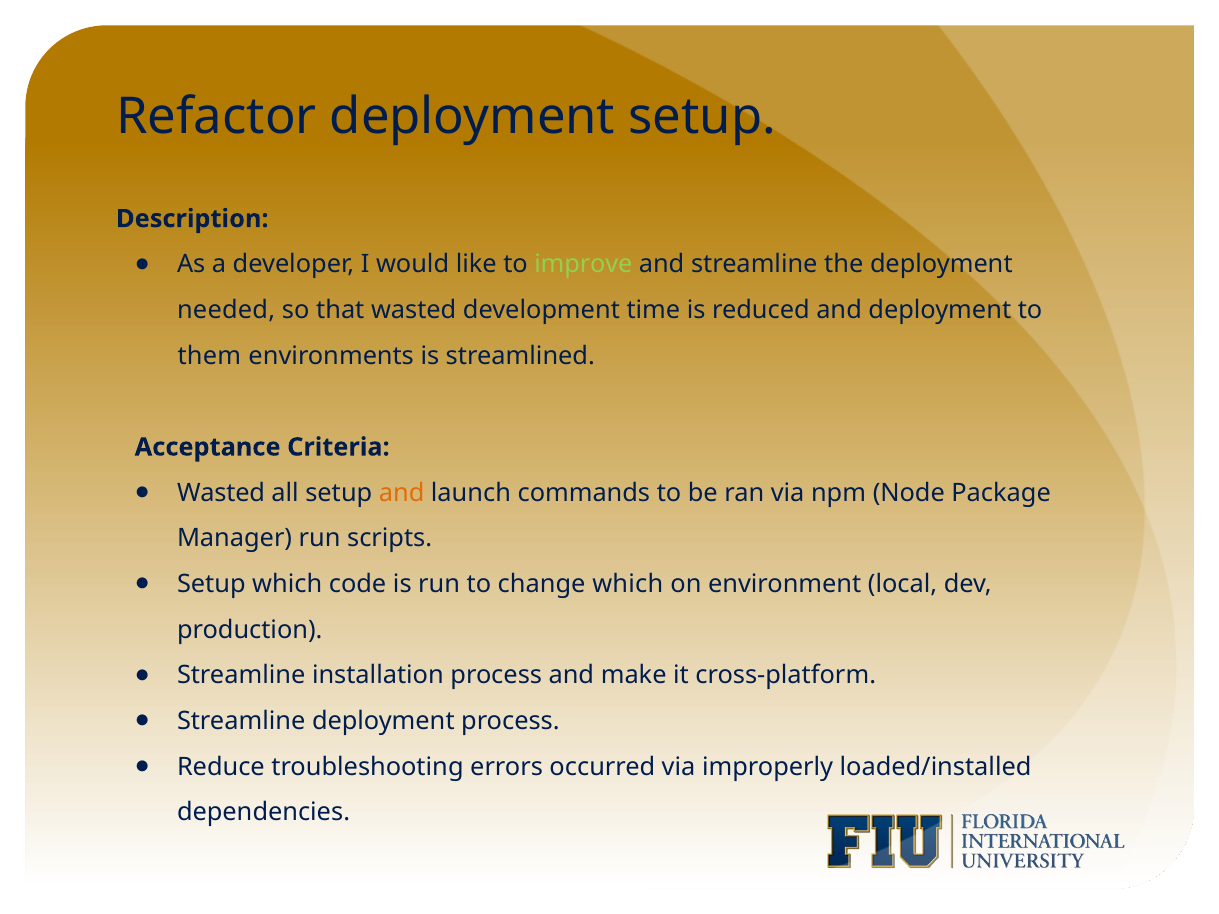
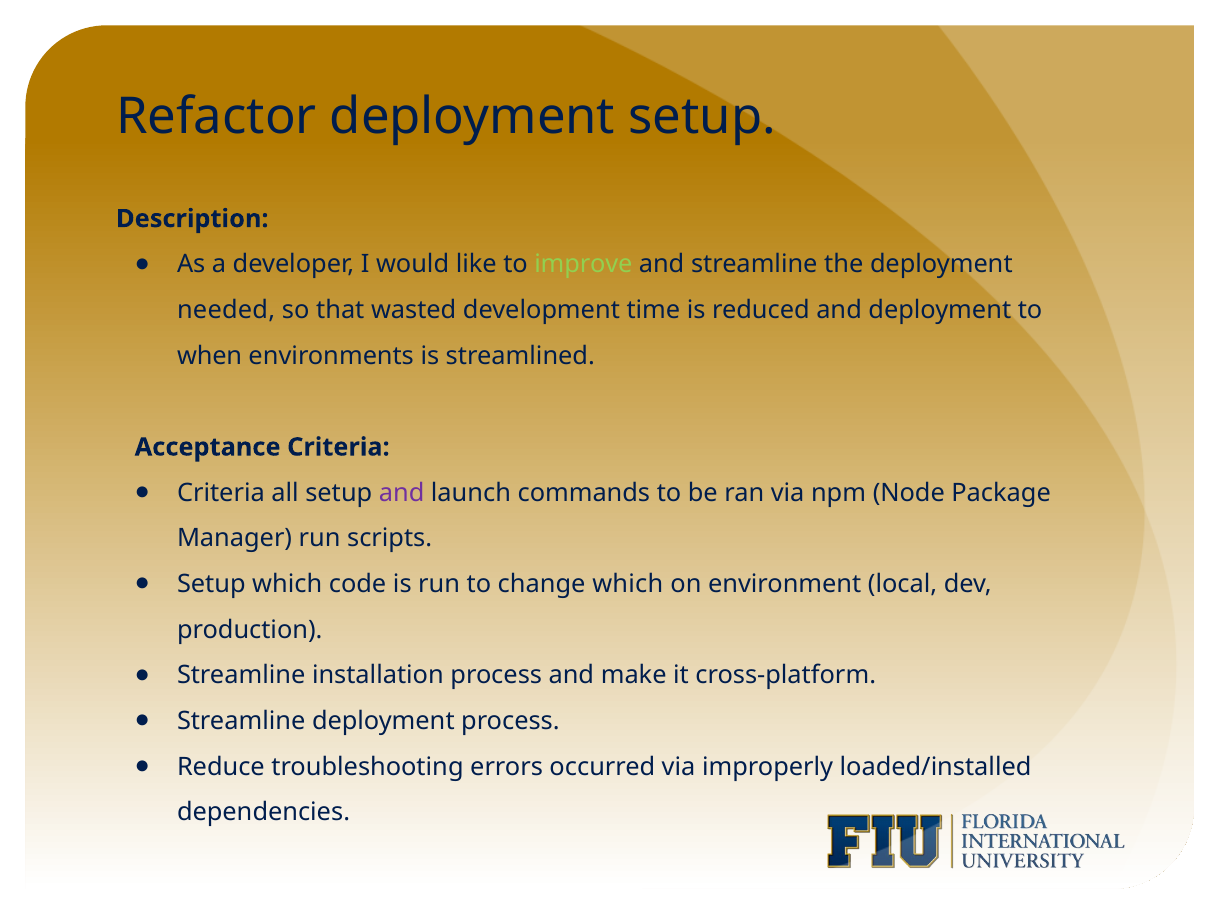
them: them -> when
Wasted at (221, 493): Wasted -> Criteria
and at (402, 493) colour: orange -> purple
